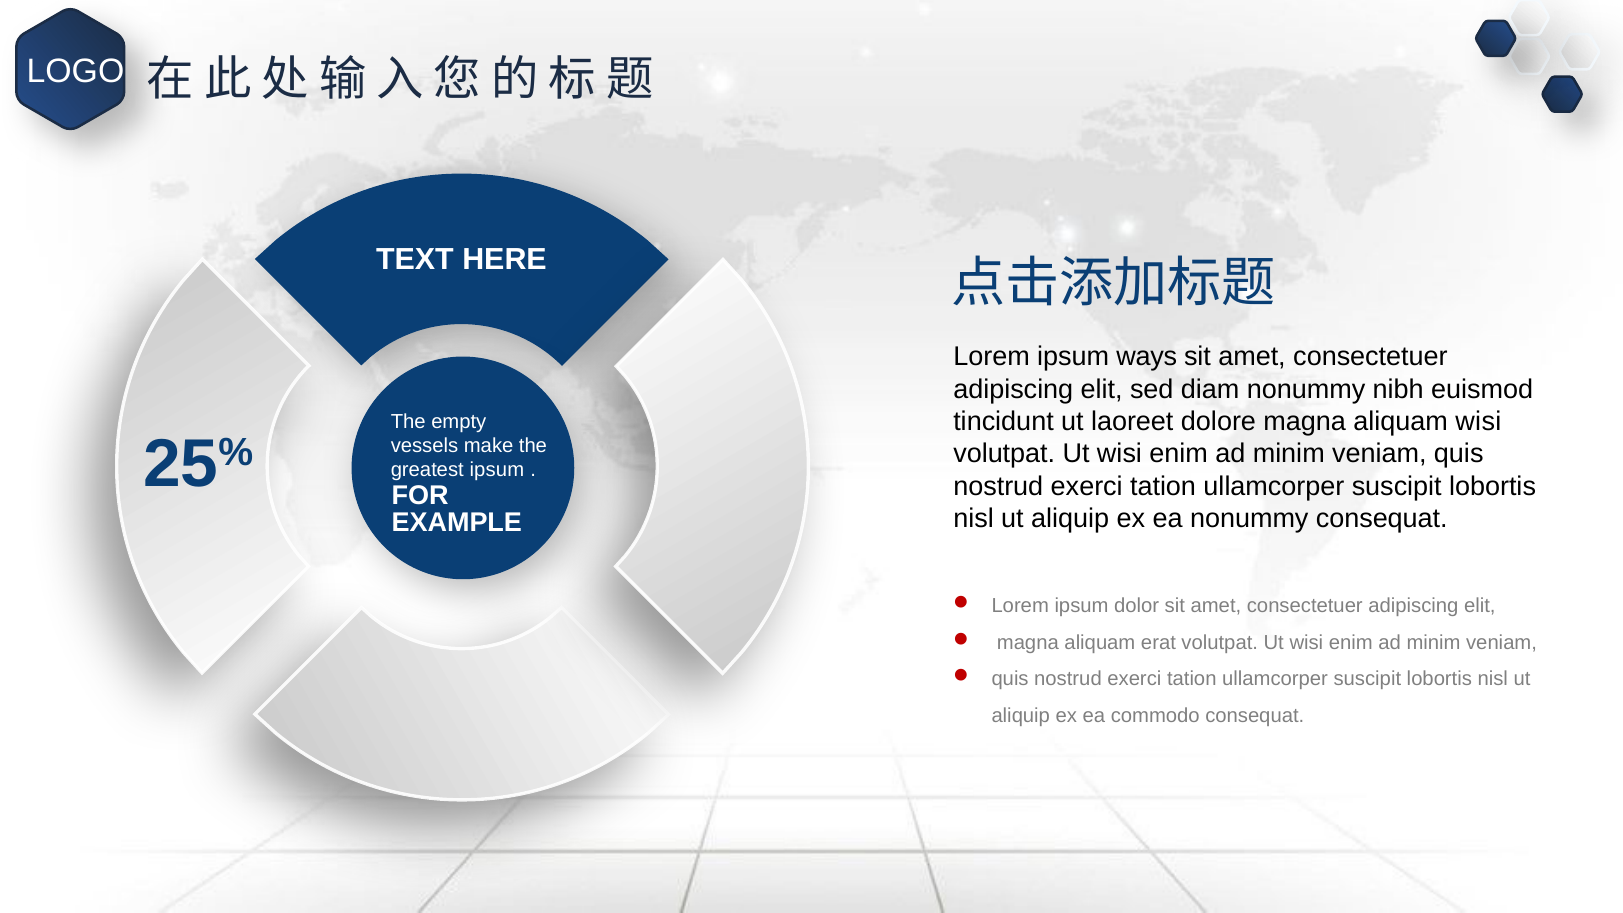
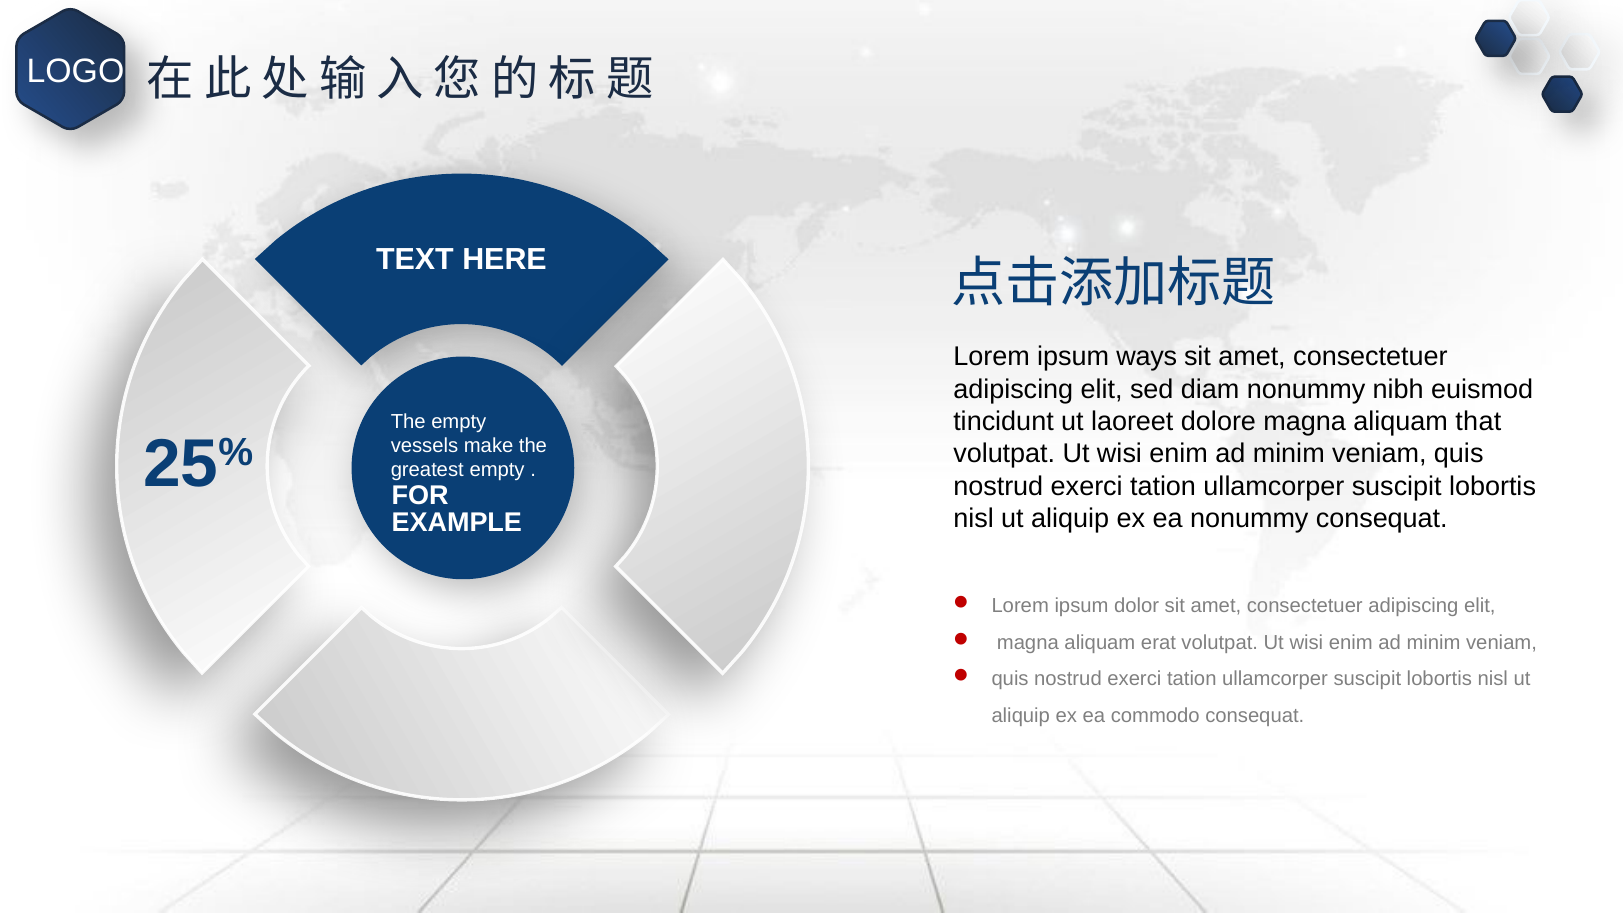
aliquam wisi: wisi -> that
greatest ipsum: ipsum -> empty
